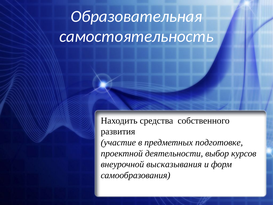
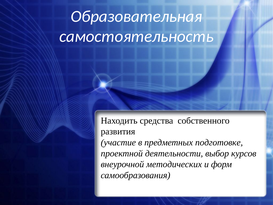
высказывания: высказывания -> методических
